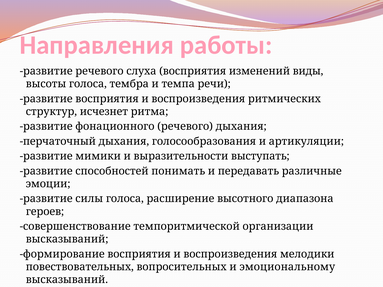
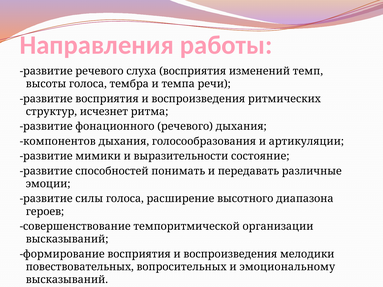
виды: виды -> темп
перчаточный: перчаточный -> компонентов
выступать: выступать -> состояние
